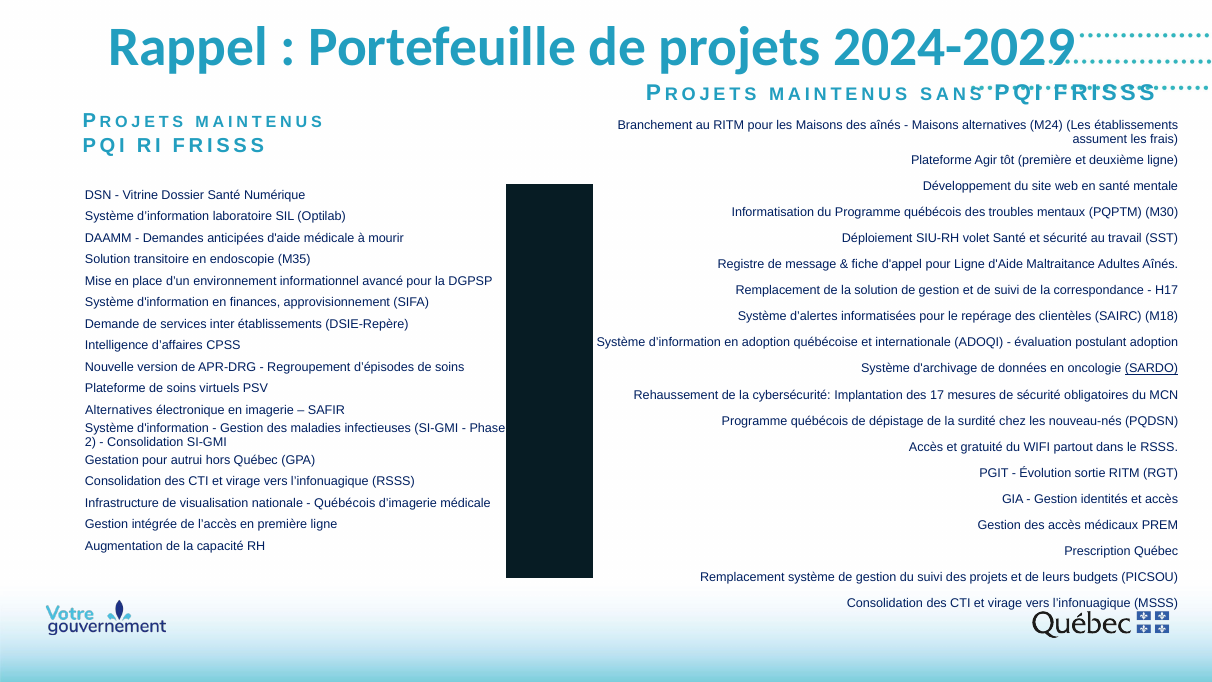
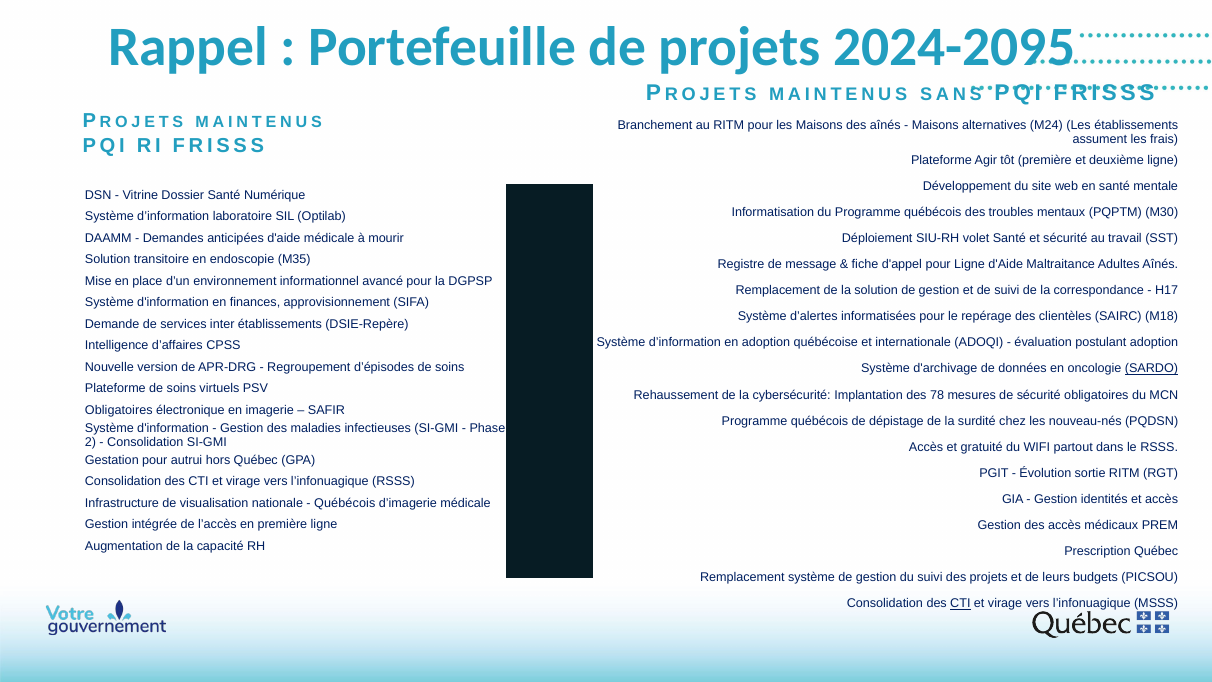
2024-2029: 2024-2029 -> 2024-2095
17: 17 -> 78
Alternatives at (119, 410): Alternatives -> Obligatoires
CTI at (960, 603) underline: none -> present
